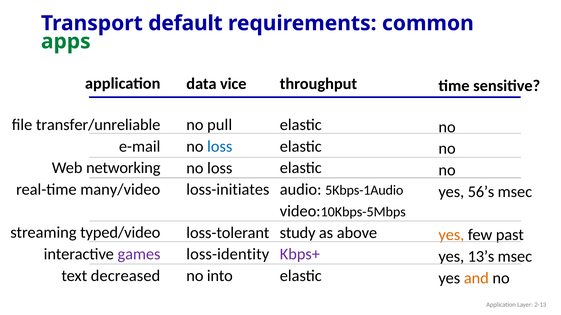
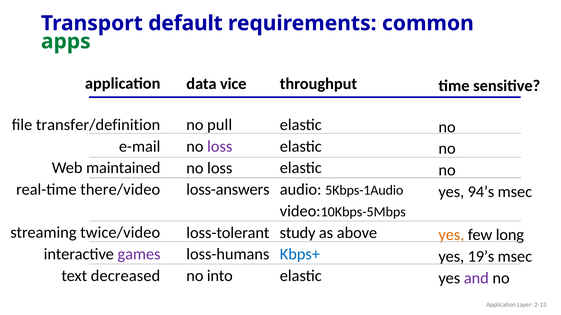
transfer/unreliable: transfer/unreliable -> transfer/definition
loss at (220, 147) colour: blue -> purple
networking: networking -> maintained
many/video: many/video -> there/video
loss-initiates: loss-initiates -> loss-answers
56’s: 56’s -> 94’s
typed/video: typed/video -> twice/video
past: past -> long
Kbps+ colour: purple -> blue
loss-identity: loss-identity -> loss-humans
13’s: 13’s -> 19’s
and colour: orange -> purple
